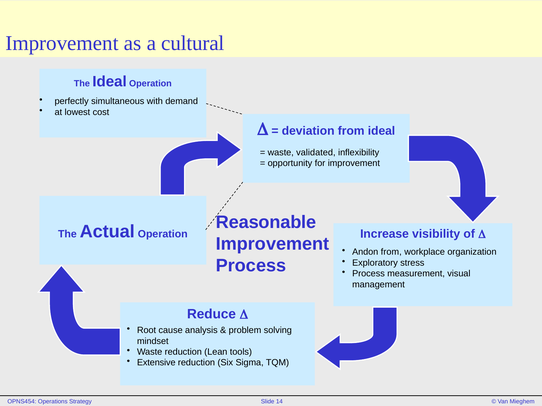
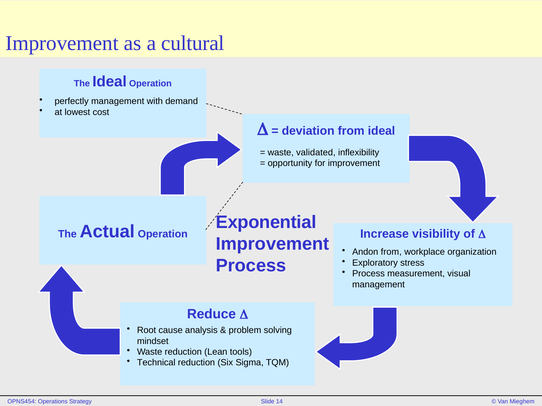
perfectly simultaneous: simultaneous -> management
Reasonable: Reasonable -> Exponential
Extensive: Extensive -> Technical
